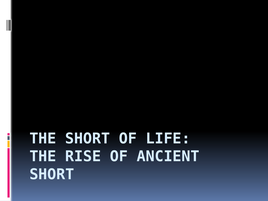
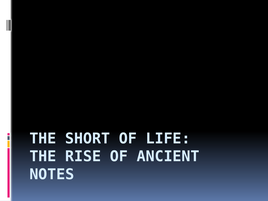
SHORT at (52, 174): SHORT -> NOTES
